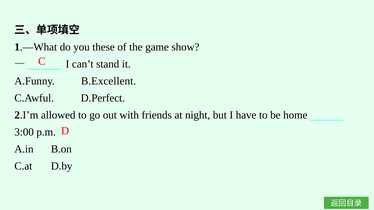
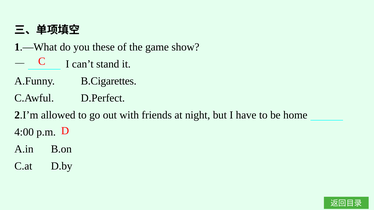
B.Excellent: B.Excellent -> B.Cigarettes
3:00: 3:00 -> 4:00
